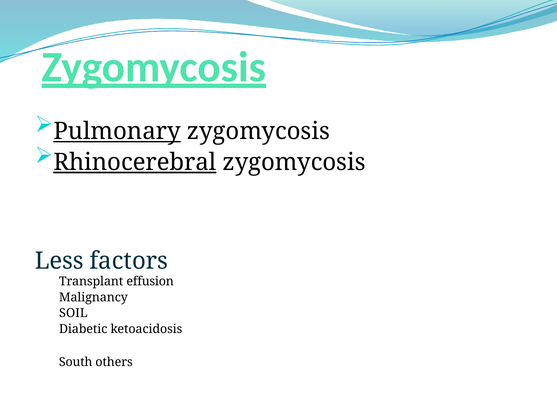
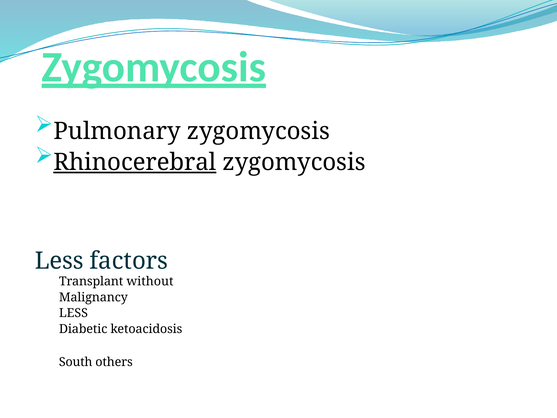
Pulmonary underline: present -> none
effusion: effusion -> without
SOIL at (73, 313): SOIL -> LESS
